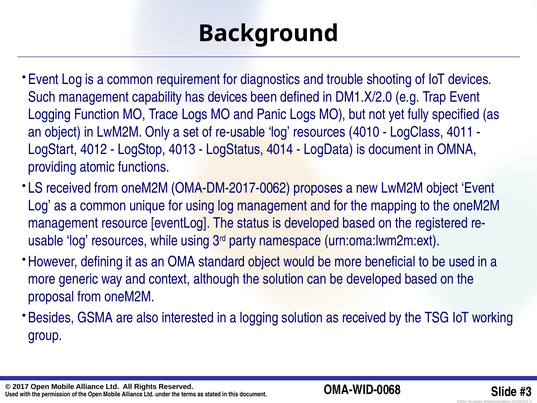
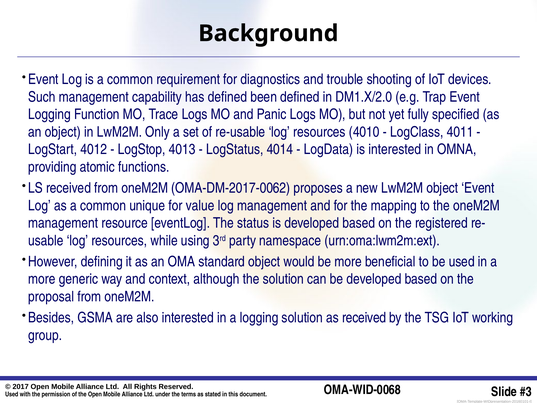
has devices: devices -> defined
is document: document -> interested
for using: using -> value
